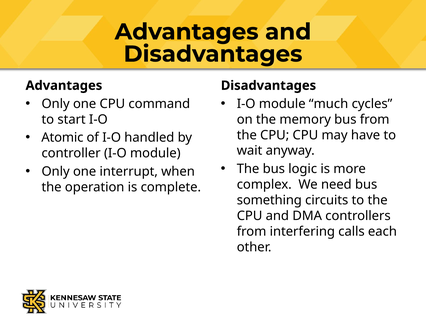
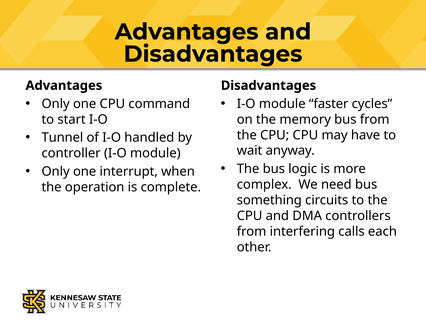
much: much -> faster
Atomic: Atomic -> Tunnel
